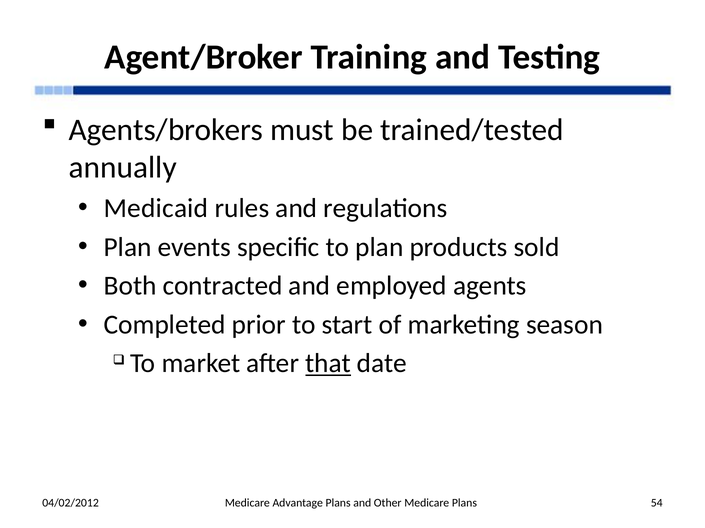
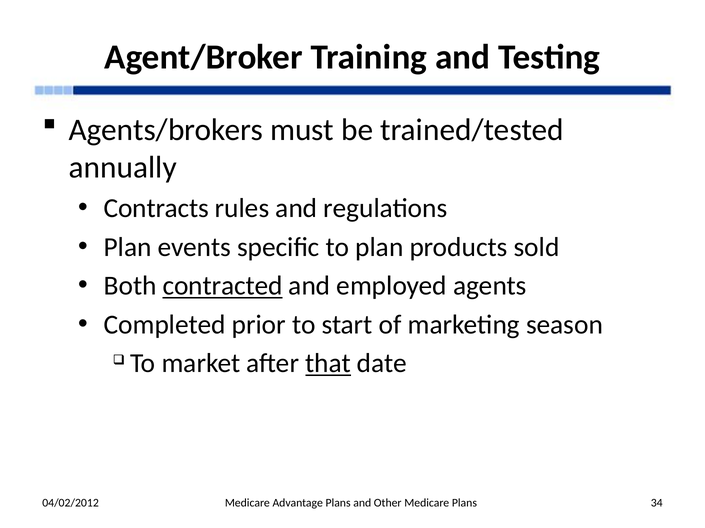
Medicaid: Medicaid -> Contracts
contracted underline: none -> present
54: 54 -> 34
